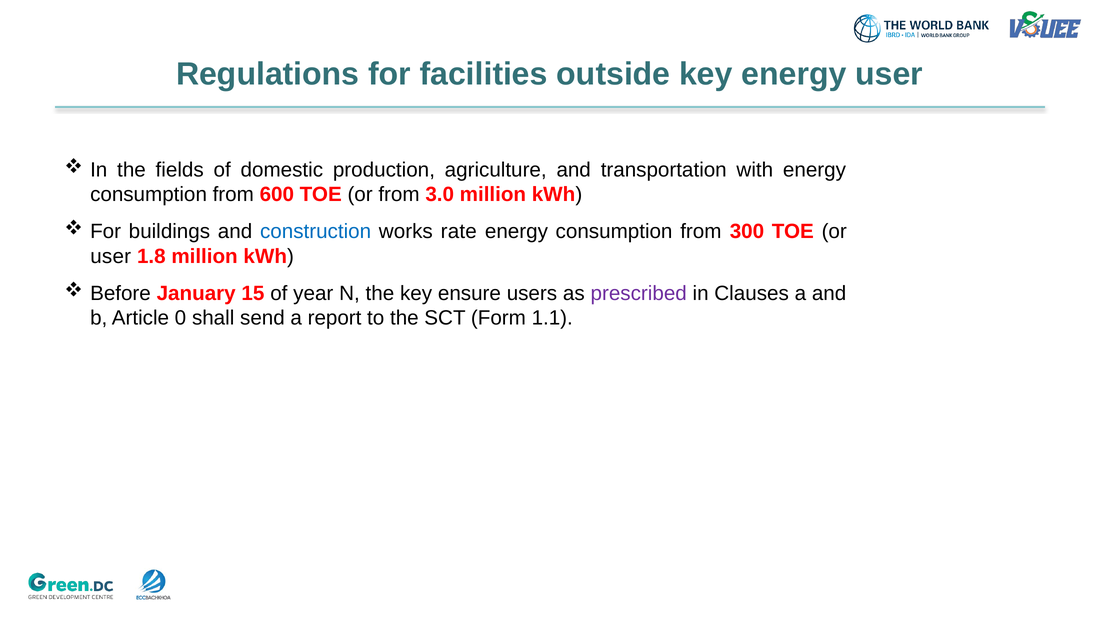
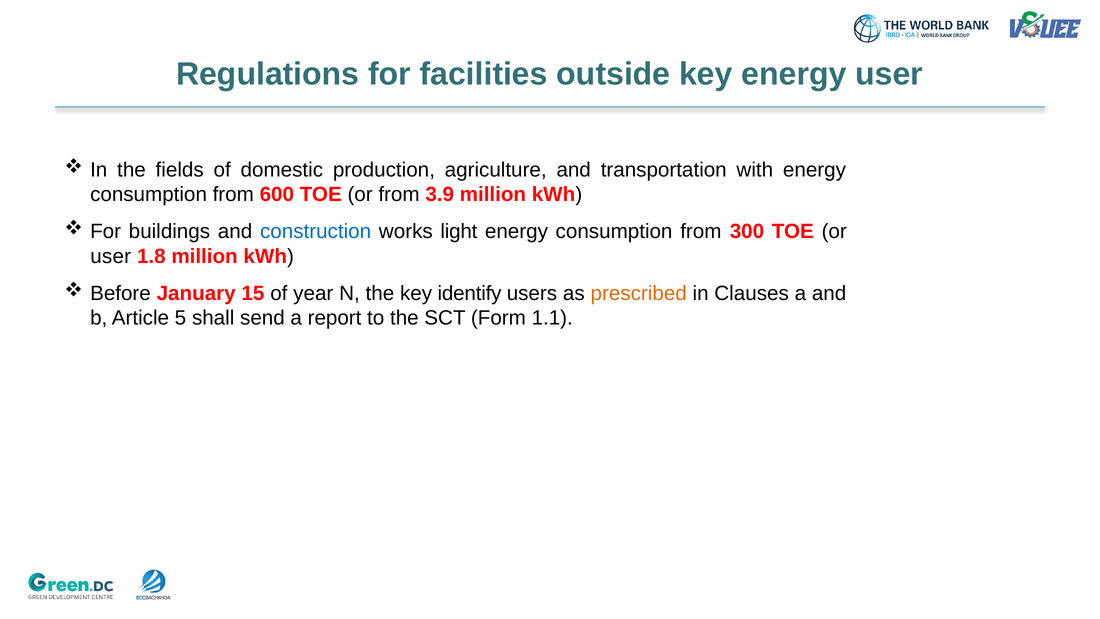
3.0: 3.0 -> 3.9
rate: rate -> light
ensure: ensure -> identify
prescribed colour: purple -> orange
0: 0 -> 5
